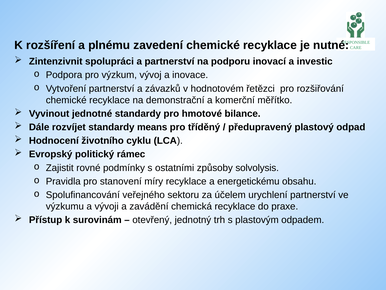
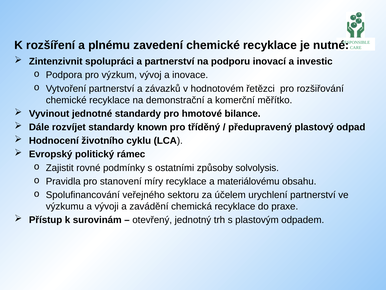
means: means -> known
energetickému: energetickému -> materiálovému
